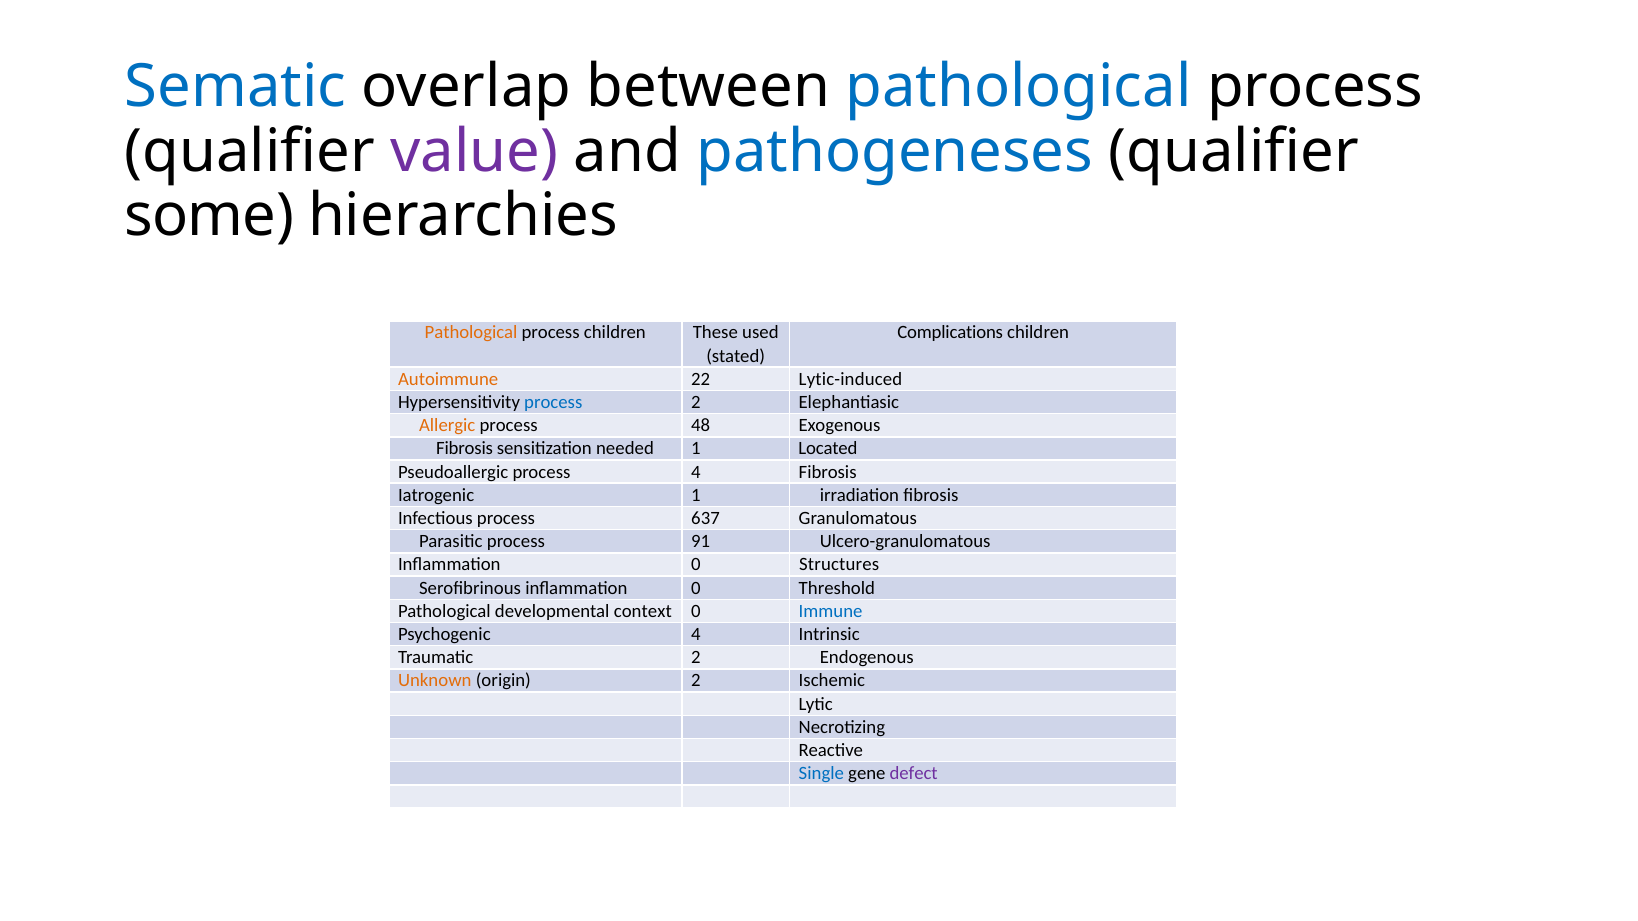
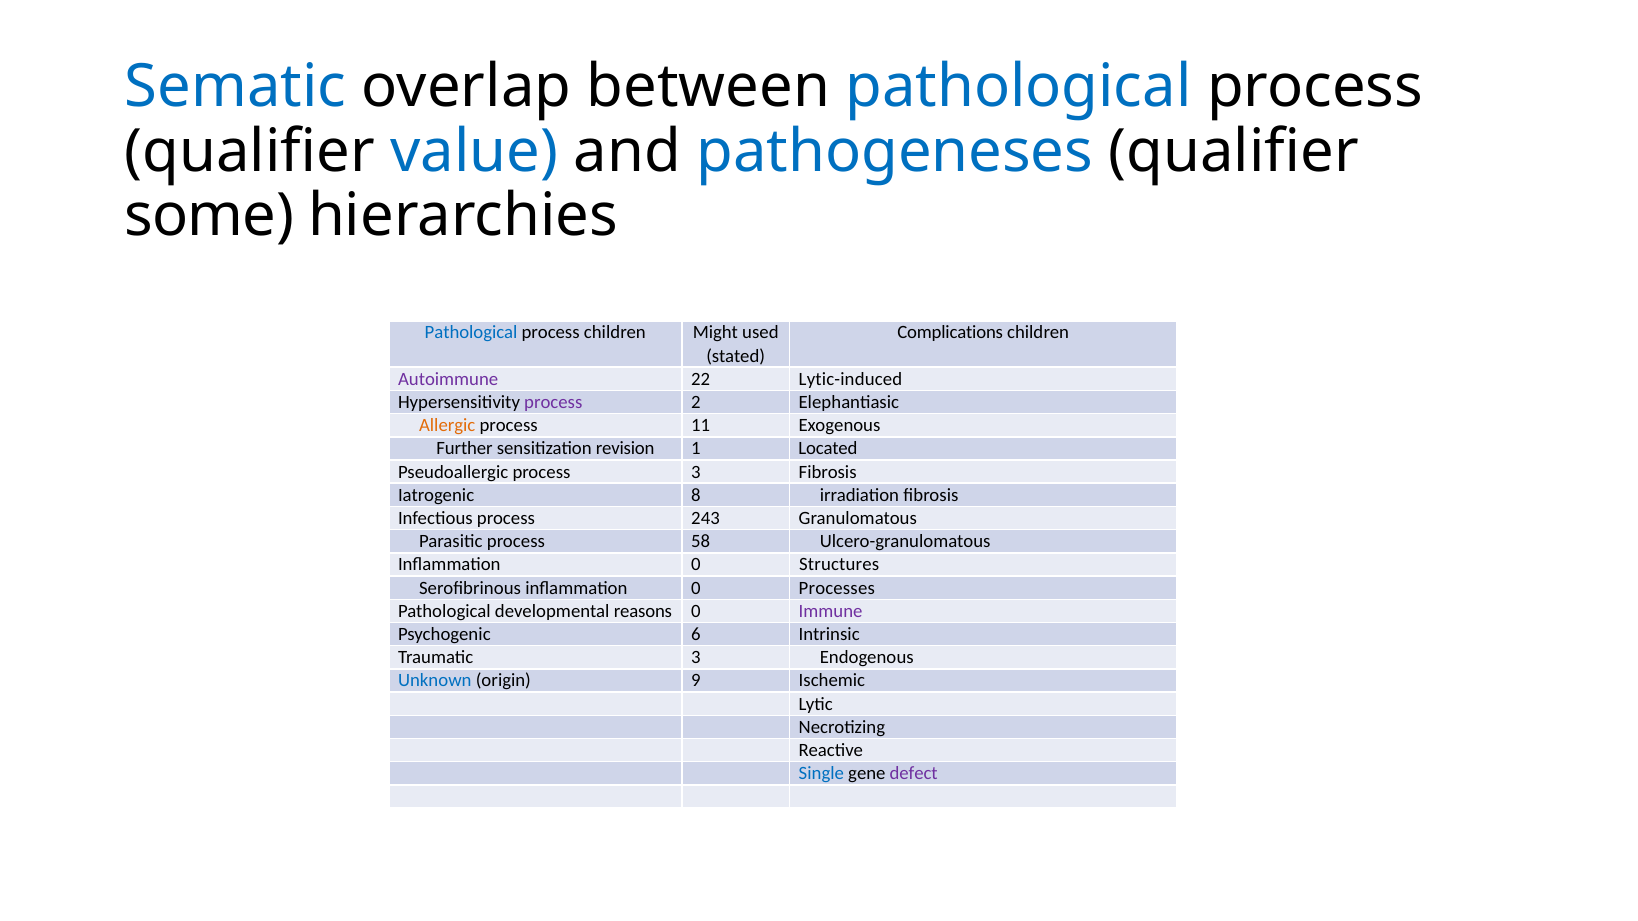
value colour: purple -> blue
Pathological at (471, 333) colour: orange -> blue
These: These -> Might
Autoimmune colour: orange -> purple
process at (553, 402) colour: blue -> purple
48: 48 -> 11
Fibrosis at (465, 449): Fibrosis -> Further
needed: needed -> revision
process 4: 4 -> 3
Iatrogenic 1: 1 -> 8
637: 637 -> 243
91: 91 -> 58
Threshold: Threshold -> Processes
context: context -> reasons
Immune colour: blue -> purple
Psychogenic 4: 4 -> 6
Traumatic 2: 2 -> 3
Unknown colour: orange -> blue
origin 2: 2 -> 9
